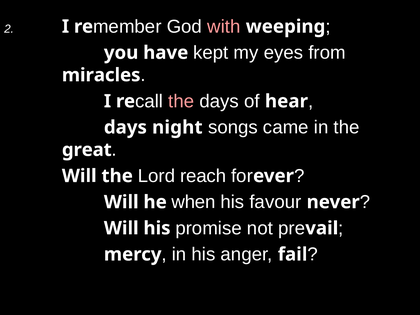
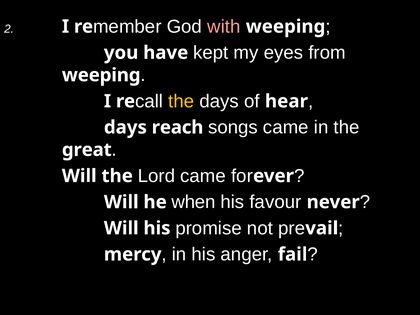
miracles at (101, 75): miracles -> weeping
the at (181, 101) colour: pink -> yellow
night: night -> reach
Lord reach: reach -> came
